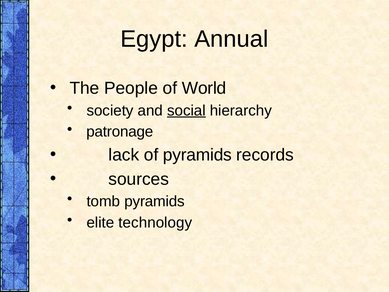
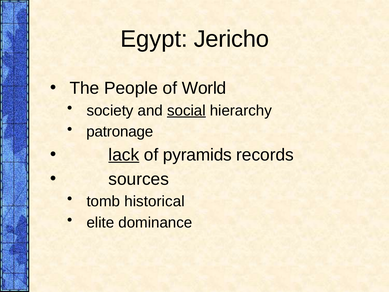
Annual: Annual -> Jericho
lack underline: none -> present
tomb pyramids: pyramids -> historical
technology: technology -> dominance
